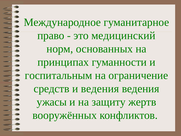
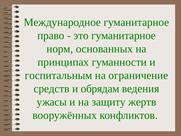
это медицинский: медицинский -> гуманитарное
и ведения: ведения -> обрядам
